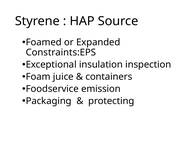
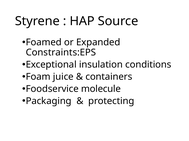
inspection: inspection -> conditions
emission: emission -> molecule
